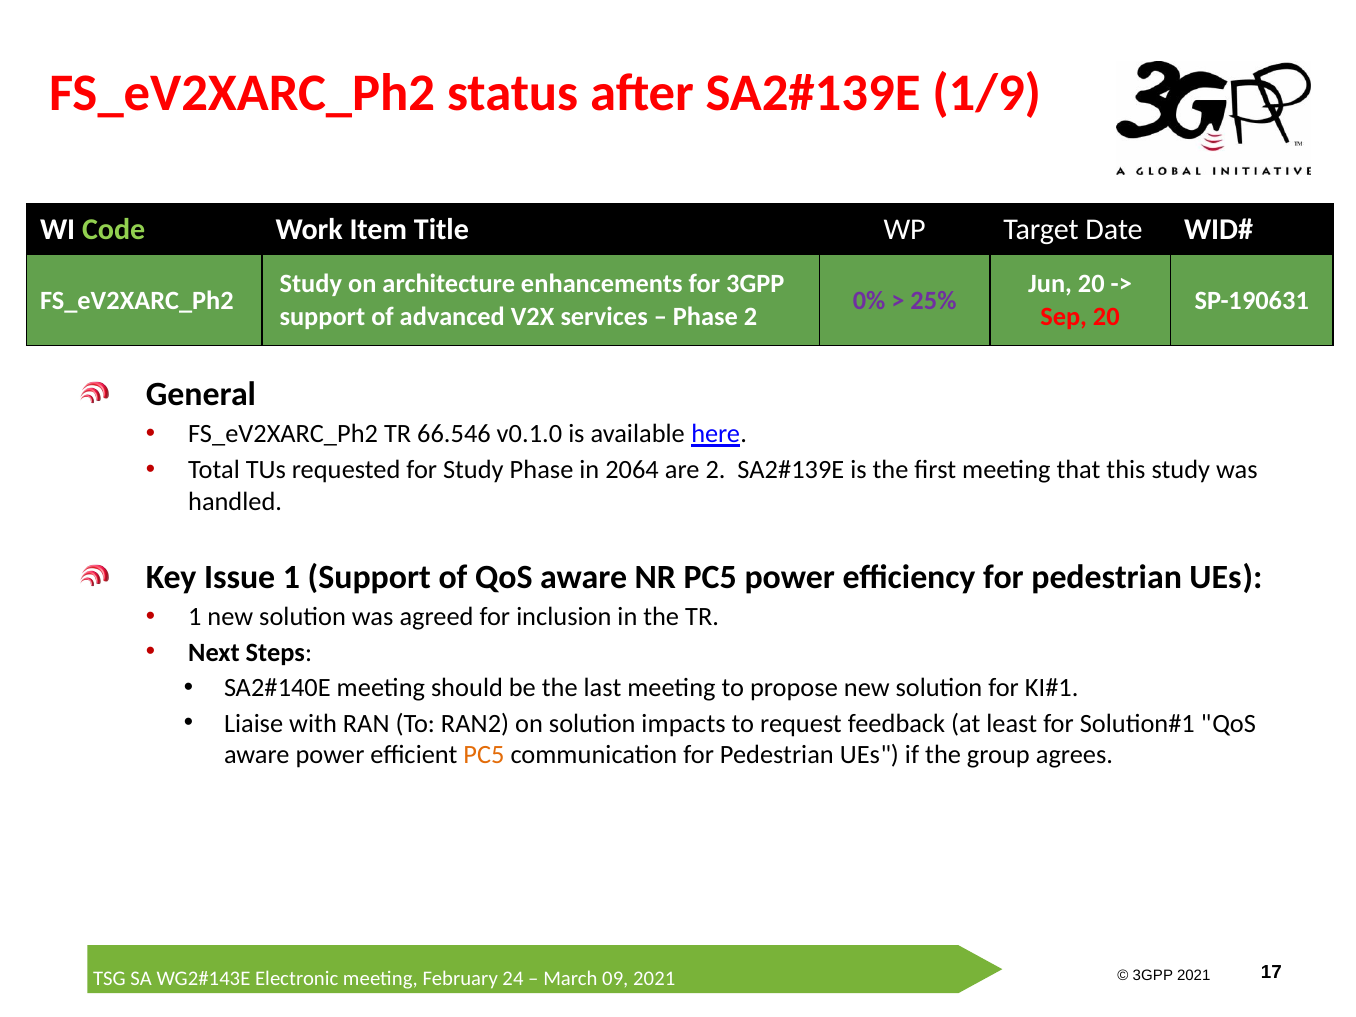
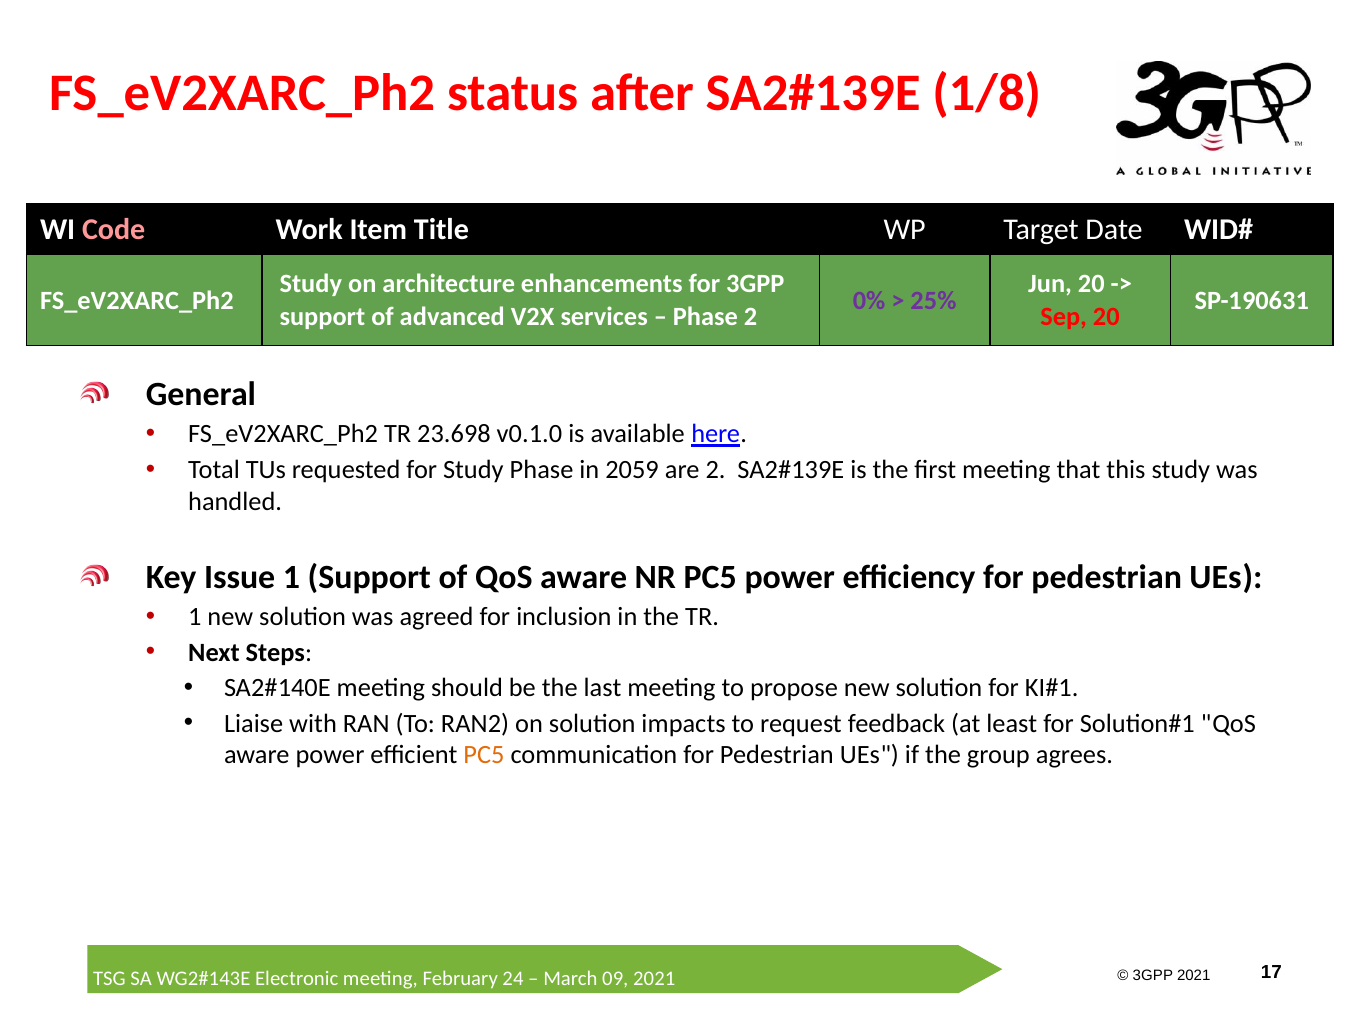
1/9: 1/9 -> 1/8
Code colour: light green -> pink
66.546: 66.546 -> 23.698
2064: 2064 -> 2059
